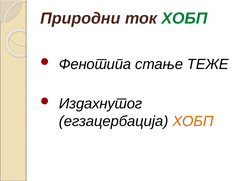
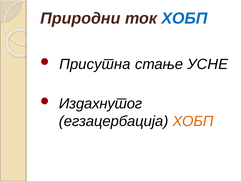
ХОБП at (184, 18) colour: green -> blue
Фенотипа: Фенотипа -> Присутна
ТЕЖЕ: ТЕЖЕ -> УСНЕ
